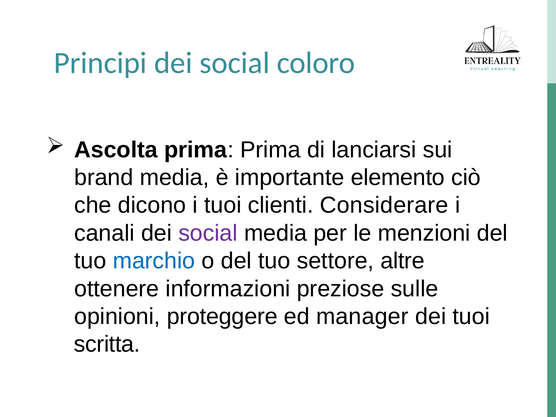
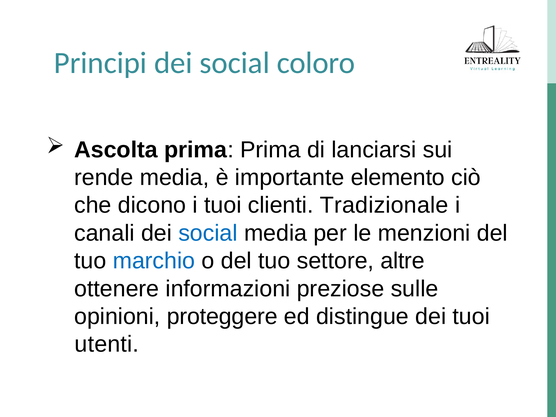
brand: brand -> rende
Considerare: Considerare -> Tradizionale
social at (208, 233) colour: purple -> blue
manager: manager -> distingue
scritta: scritta -> utenti
